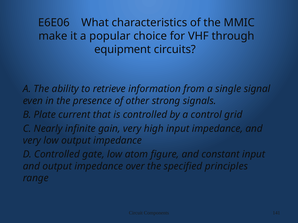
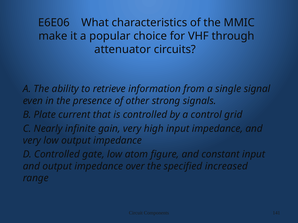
equipment: equipment -> attenuator
principles: principles -> increased
